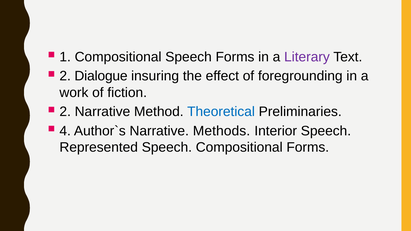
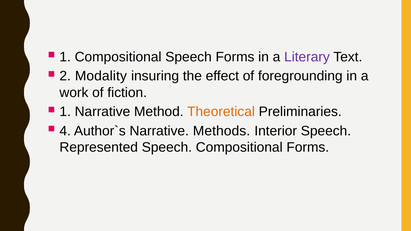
Dialogue: Dialogue -> Modality
2 at (65, 112): 2 -> 1
Theoretical colour: blue -> orange
